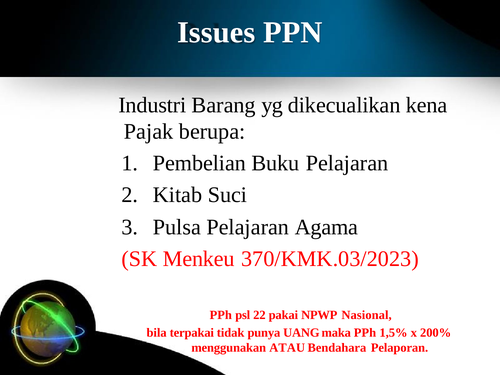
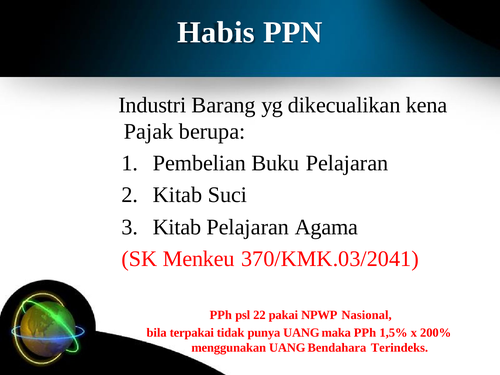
Issues: Issues -> Habis
Pulsa at (177, 227): Pulsa -> Kitab
370/KMK.03/2023: 370/KMK.03/2023 -> 370/KMK.03/2041
menggunakan ATAU: ATAU -> UANG
Pelaporan: Pelaporan -> Terindeks
